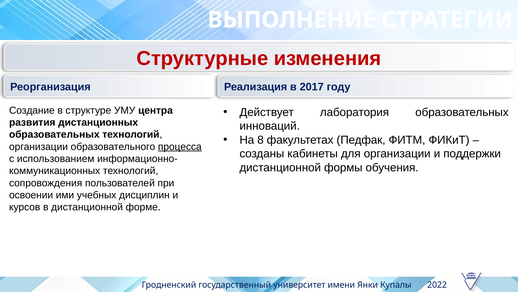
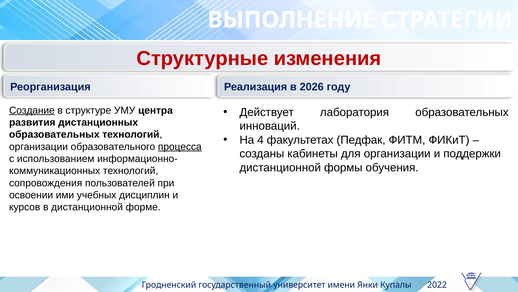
2017: 2017 -> 2026
Создание underline: none -> present
8: 8 -> 4
